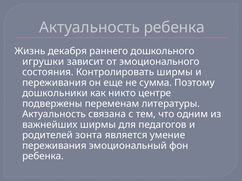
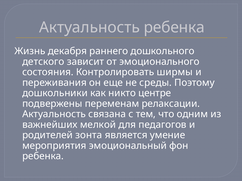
игрушки: игрушки -> детского
сумма: сумма -> среды
литературы: литературы -> релаксации
важнейших ширмы: ширмы -> мелкой
переживания at (54, 146): переживания -> мероприятия
